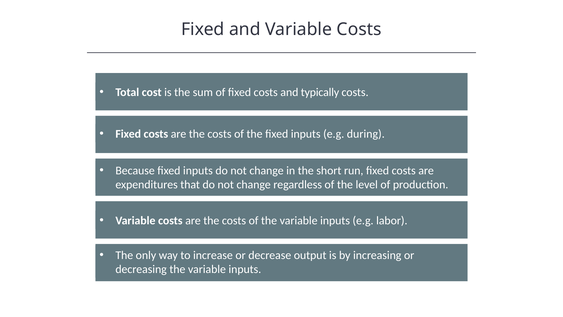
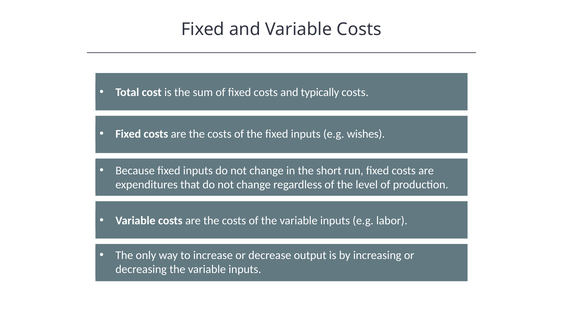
during: during -> wishes
